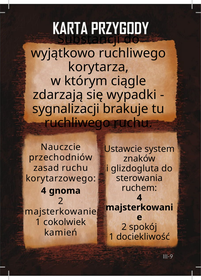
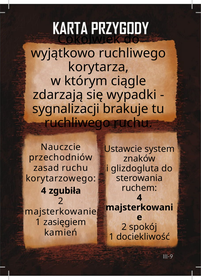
Substancji: Substancji -> Cokolwiek
gnoma: gnoma -> zgubiła
cokolwiek: cokolwiek -> zasięgiem
